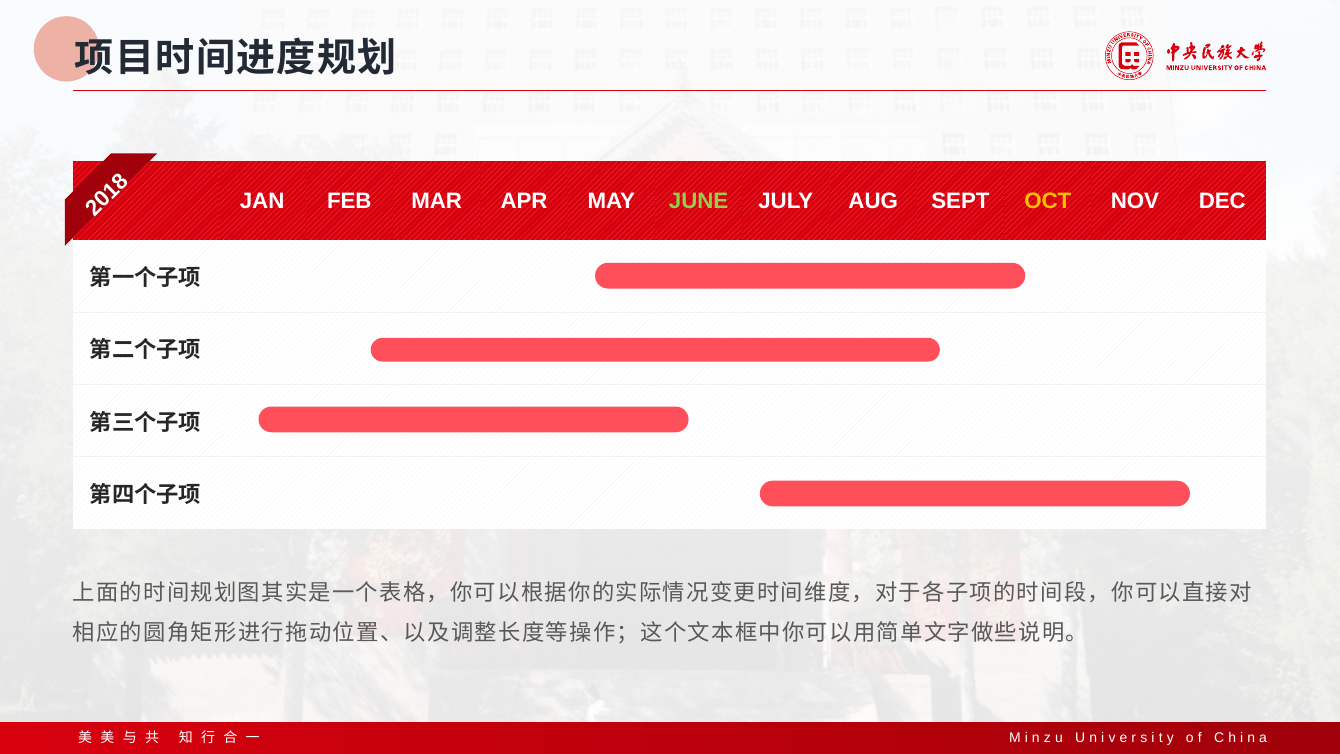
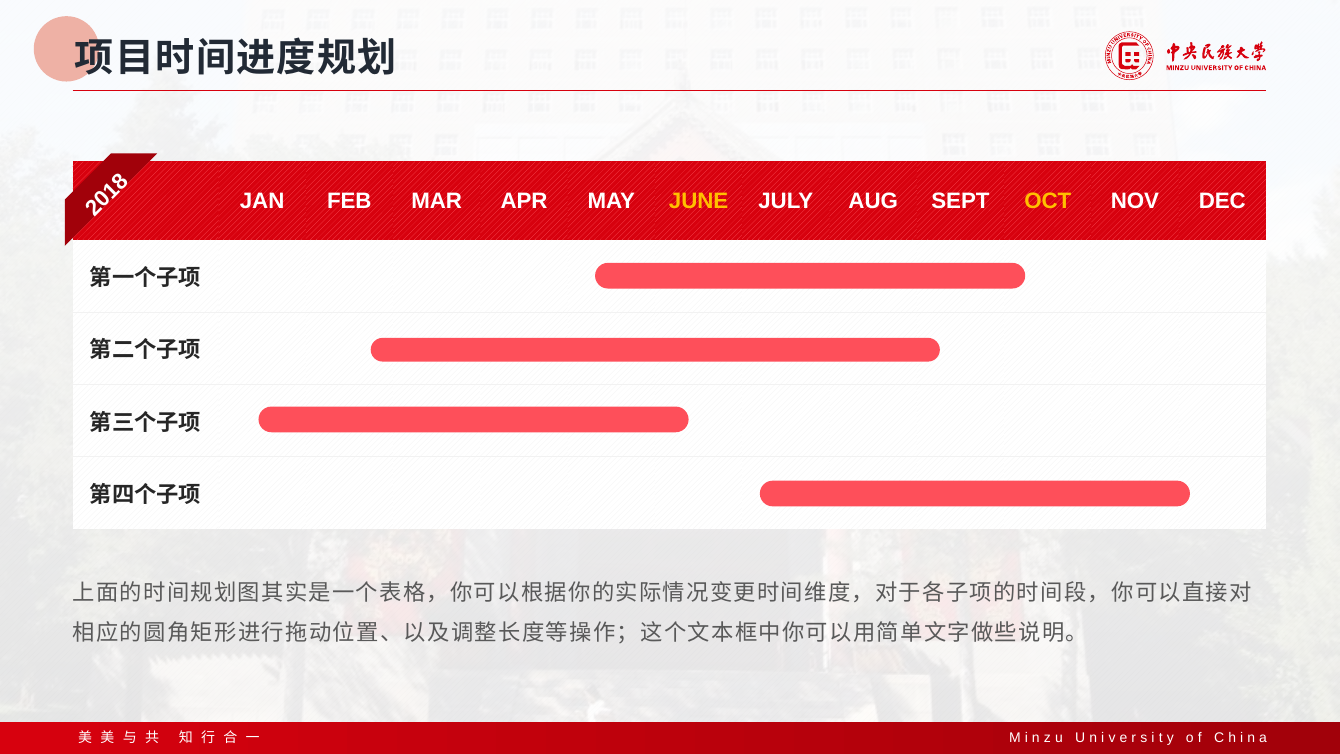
JUNE colour: light green -> yellow
